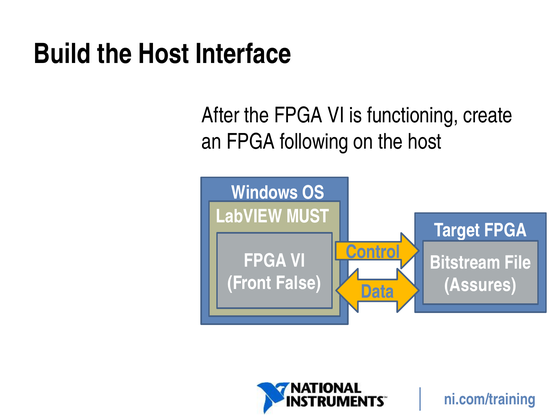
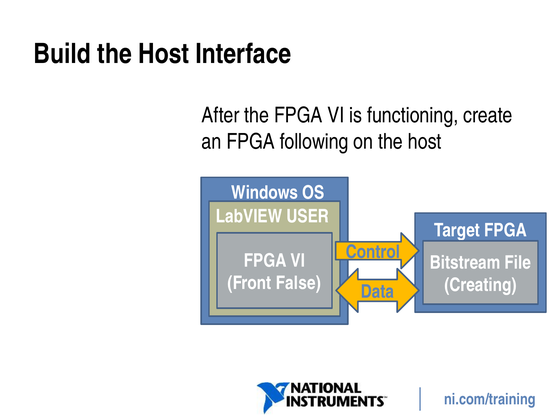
MUST: MUST -> USER
Assures: Assures -> Creating
